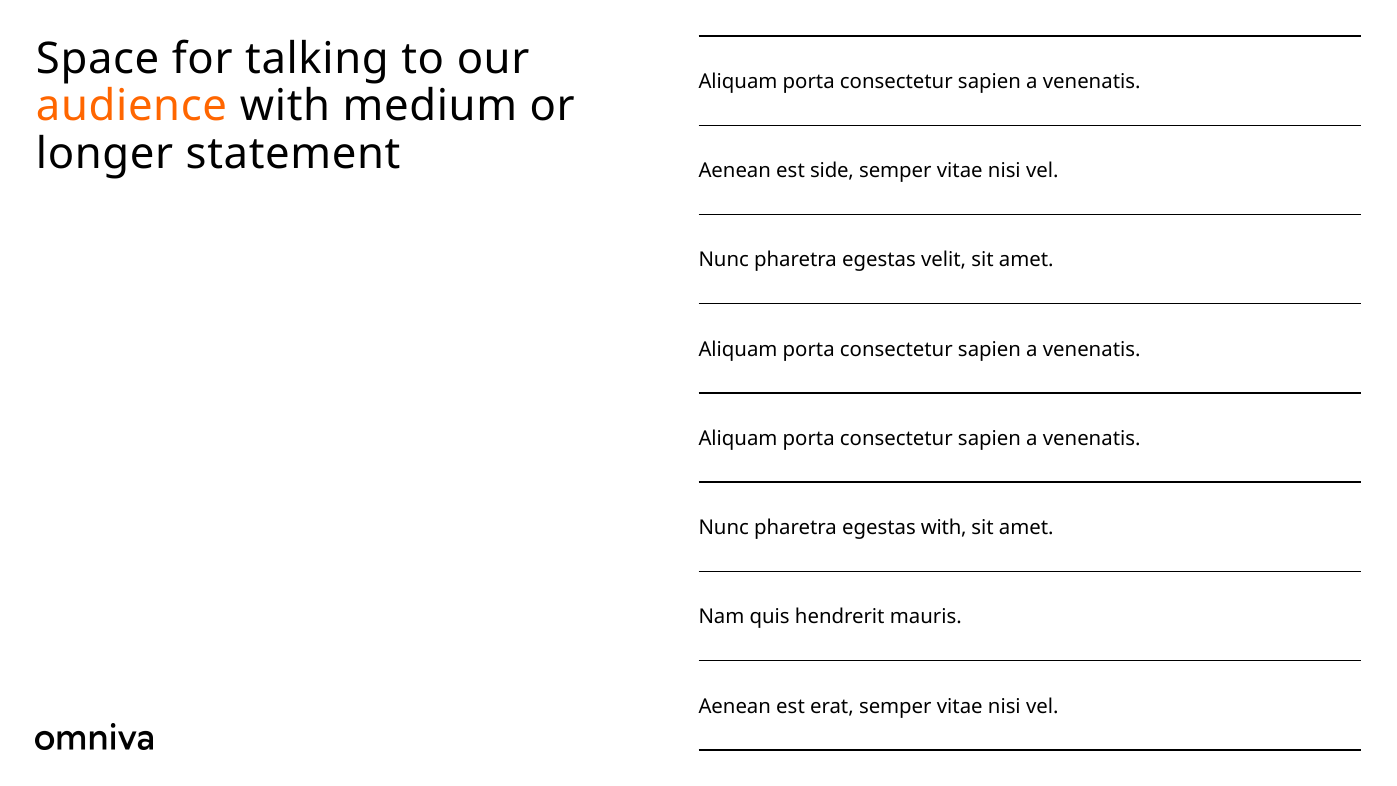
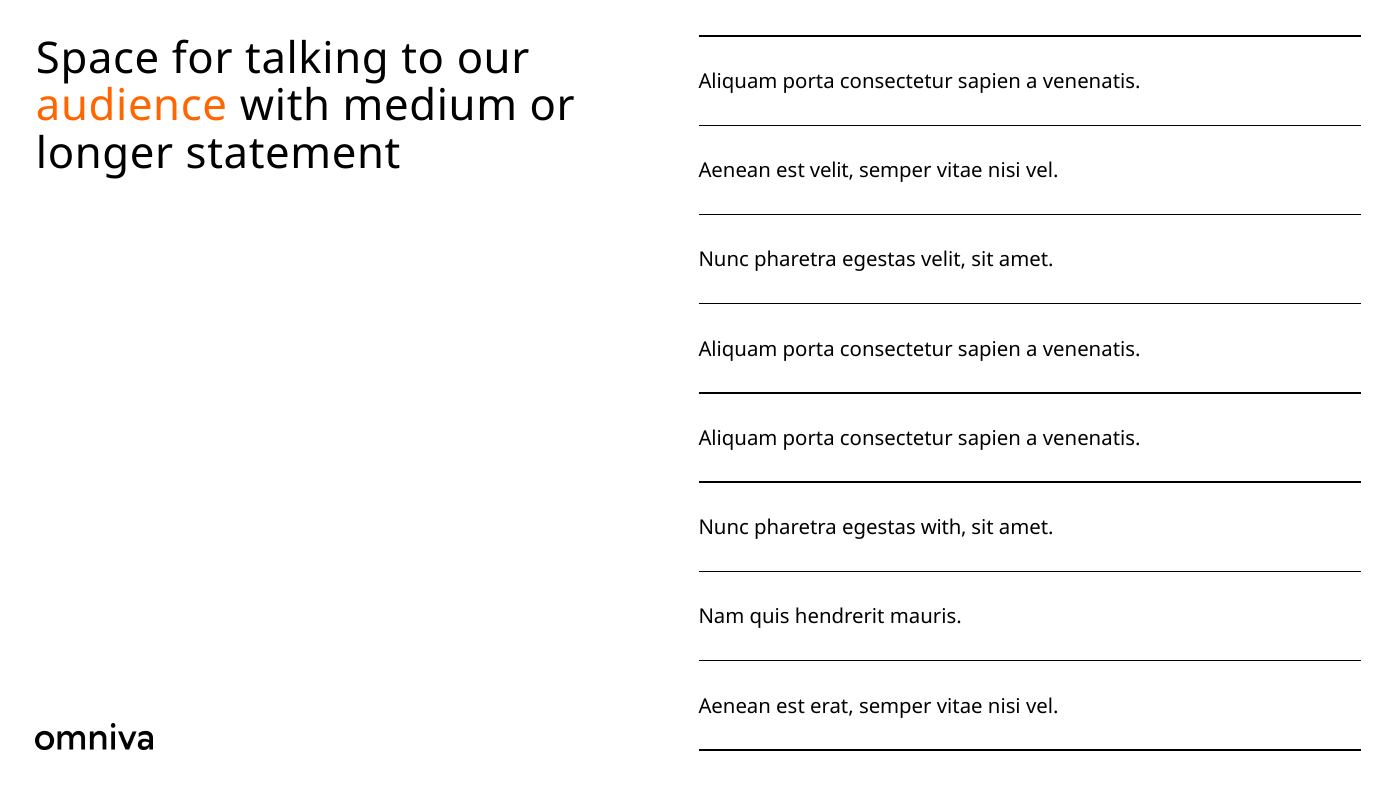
est side: side -> velit
